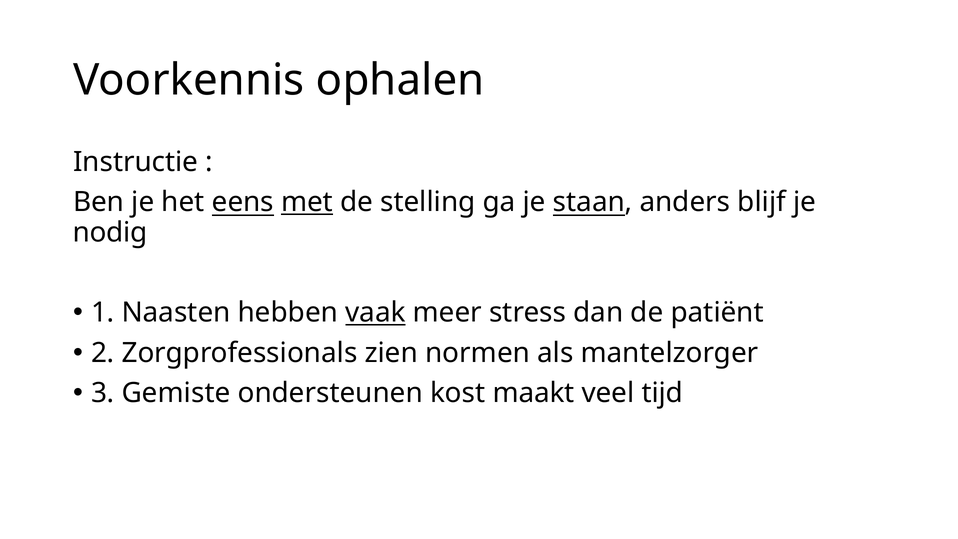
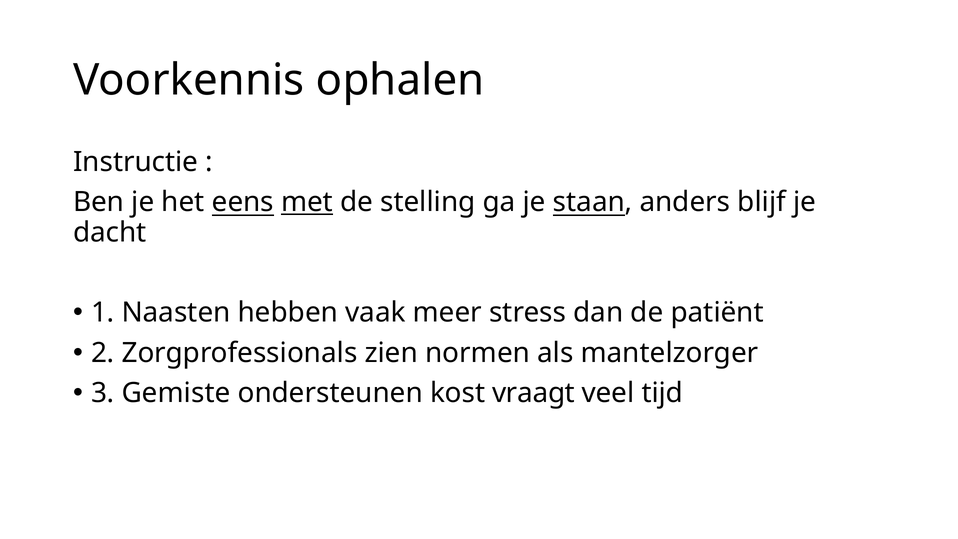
nodig: nodig -> dacht
vaak underline: present -> none
maakt: maakt -> vraagt
